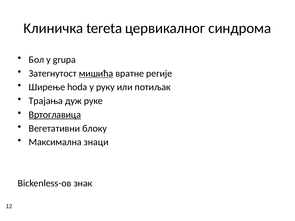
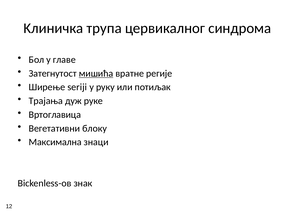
tereta: tereta -> трупа
grupa: grupa -> главе
hoda: hoda -> seriji
Вртоглавица underline: present -> none
